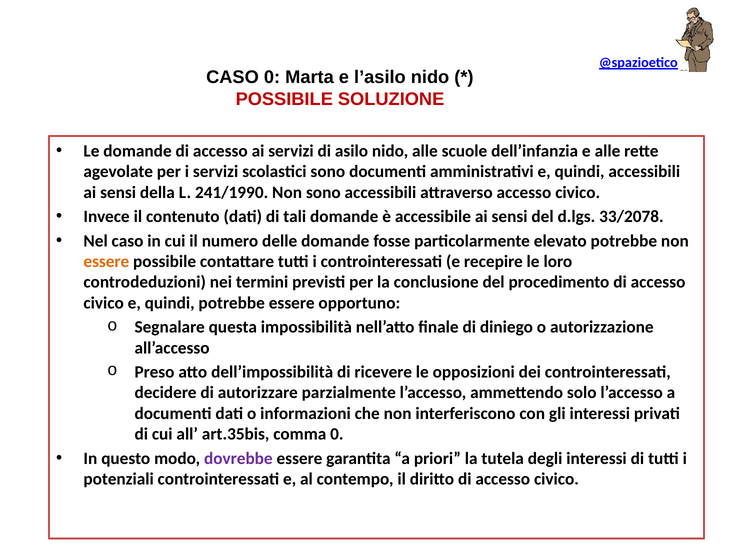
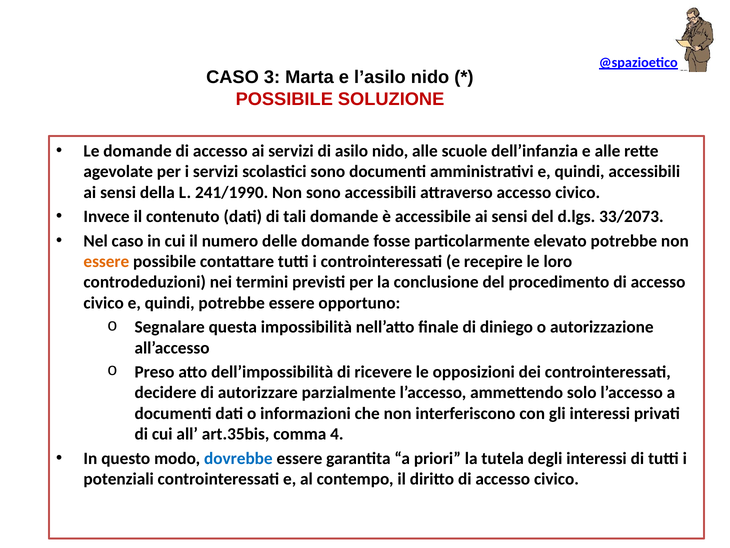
CASO 0: 0 -> 3
33/2078: 33/2078 -> 33/2073
comma 0: 0 -> 4
dovrebbe colour: purple -> blue
